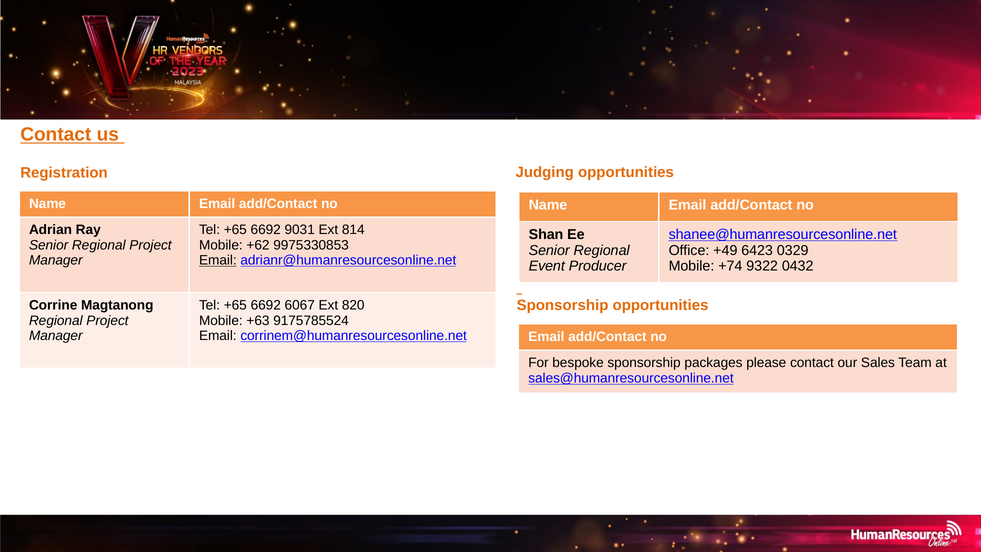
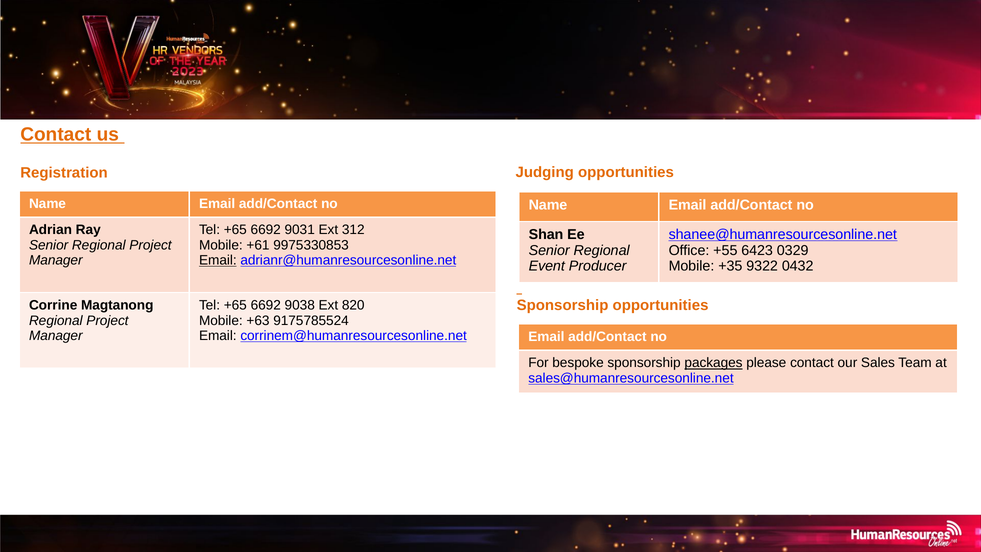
814: 814 -> 312
+62: +62 -> +61
+49: +49 -> +55
+74: +74 -> +35
6067: 6067 -> 9038
packages underline: none -> present
